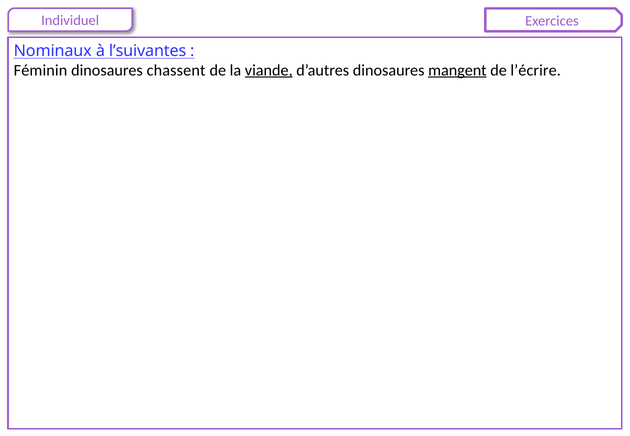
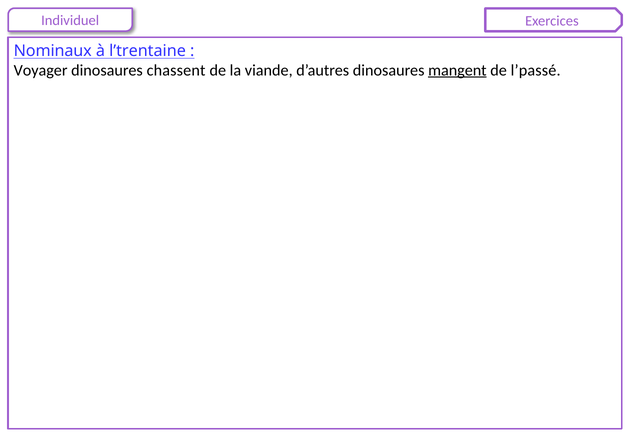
l’suivantes: l’suivantes -> l’trentaine
Féminin: Féminin -> Voyager
viande underline: present -> none
l’écrire: l’écrire -> l’passé
